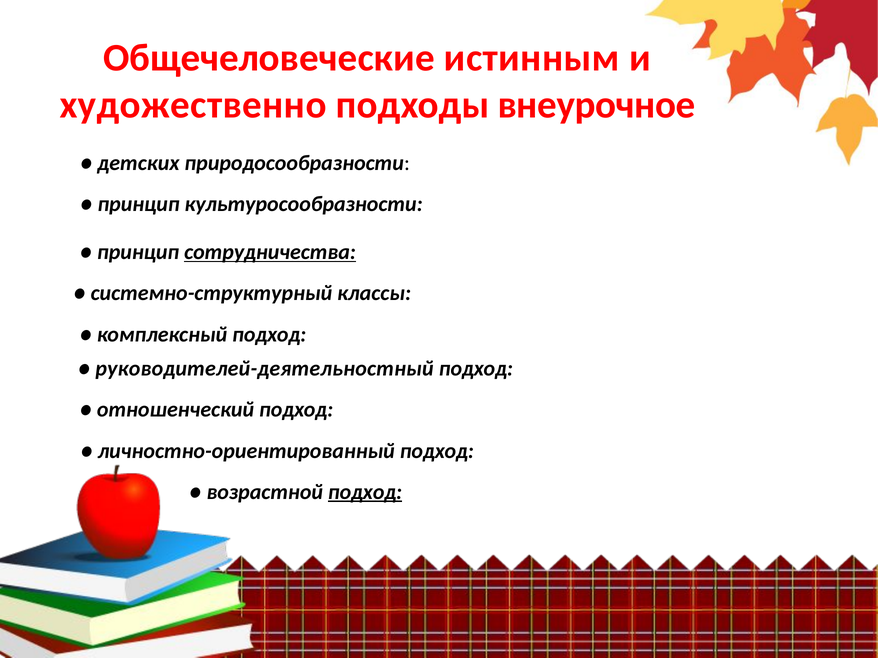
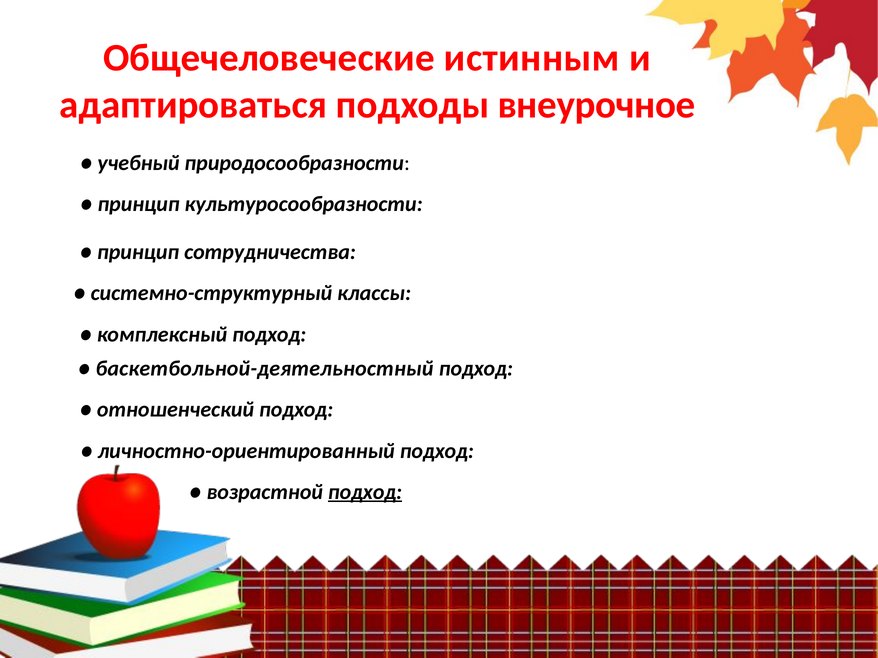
художественно: художественно -> адаптироваться
детских: детских -> учебный
сотрудничества underline: present -> none
руководителей-деятельностный: руководителей-деятельностный -> баскетбольной-деятельностный
